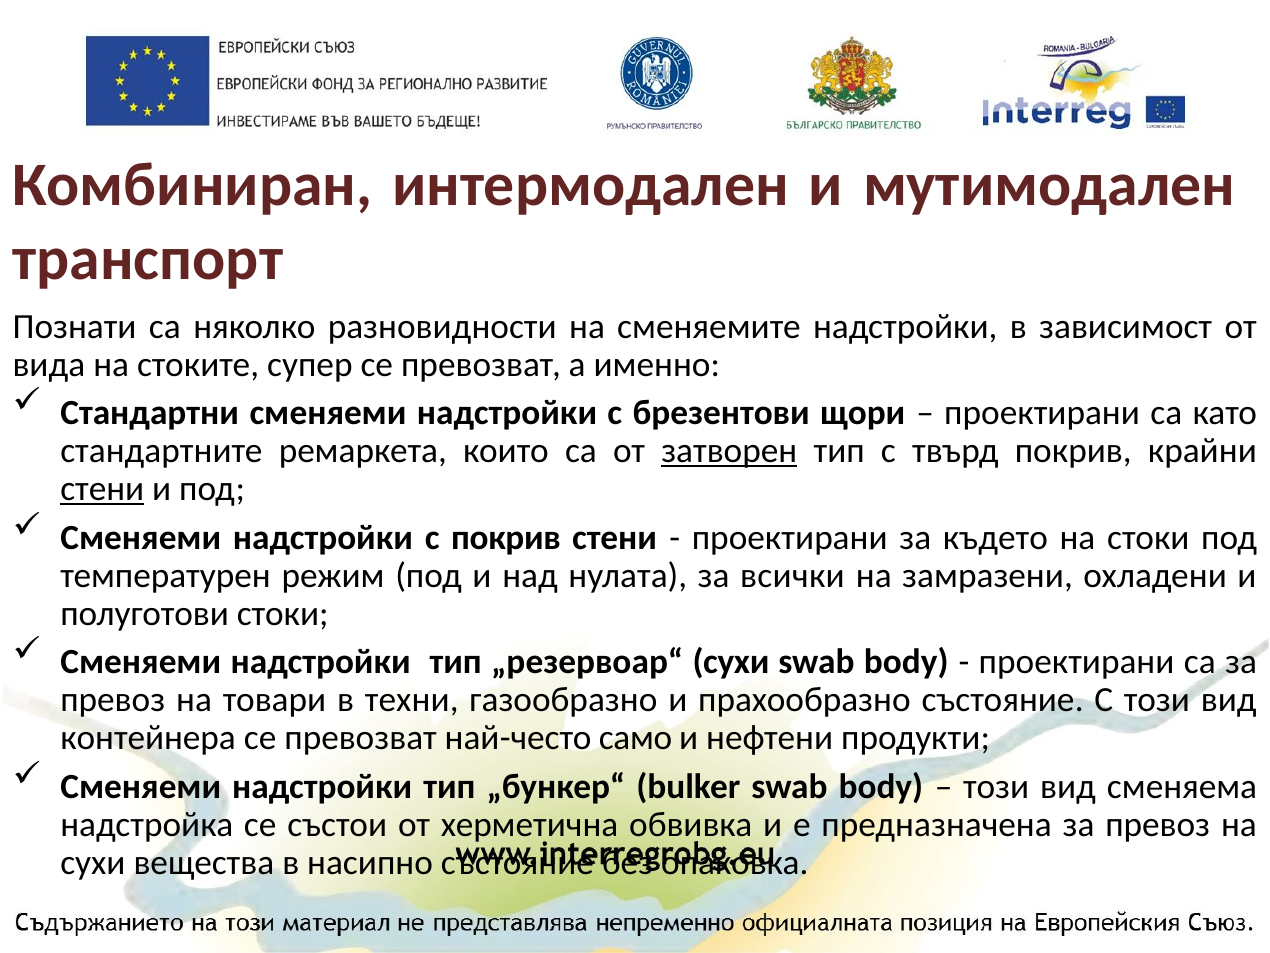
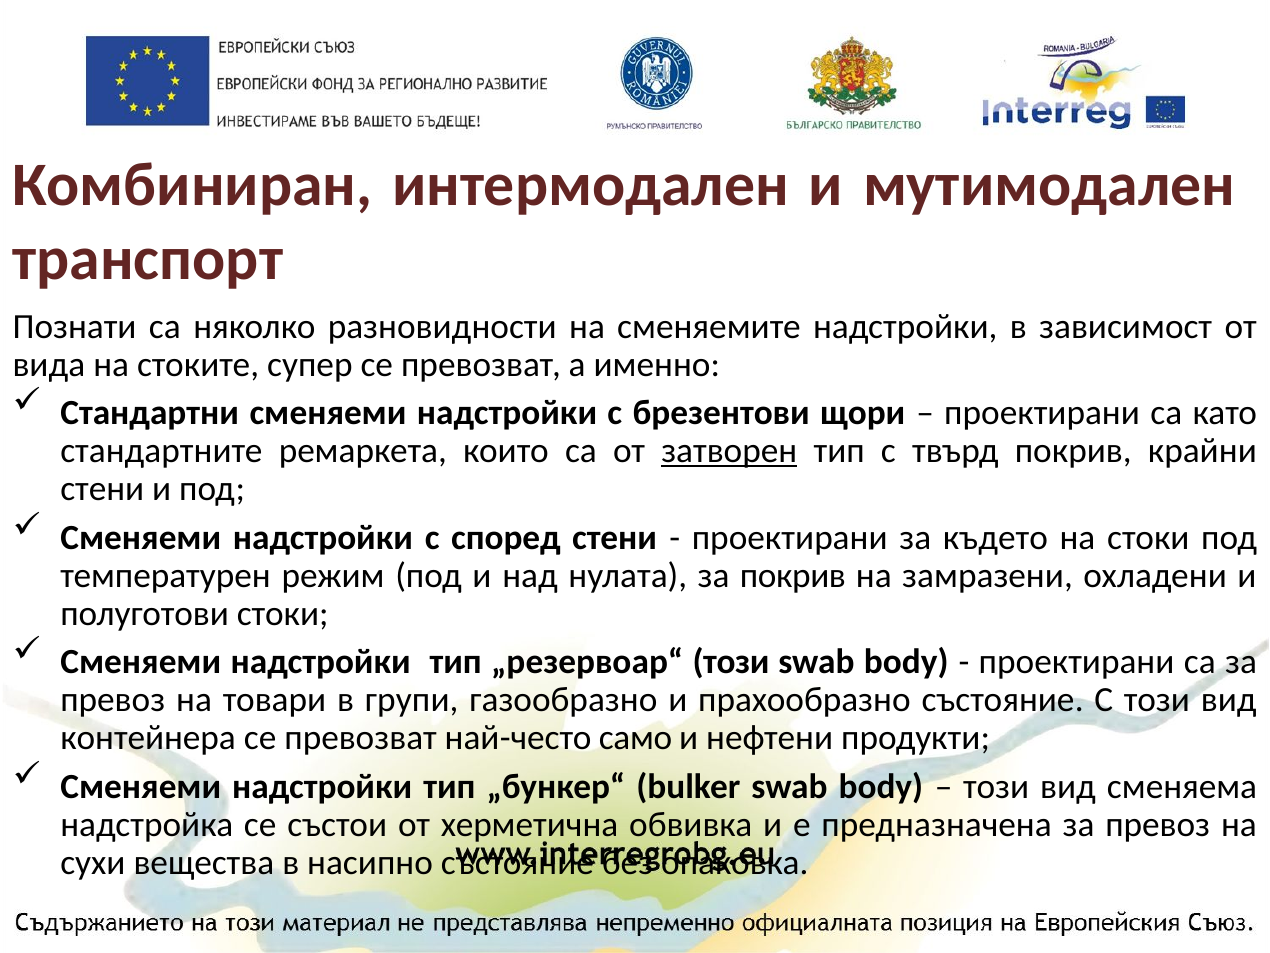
стени at (102, 489) underline: present -> none
с покрив: покрив -> според
за всички: всички -> покрив
„резервоар“ сухи: сухи -> този
техни: техни -> групи
